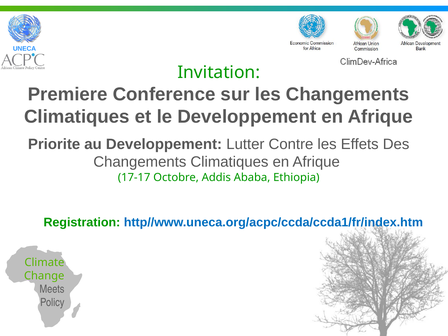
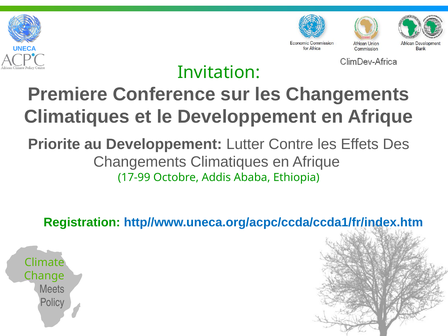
17-17: 17-17 -> 17-99
